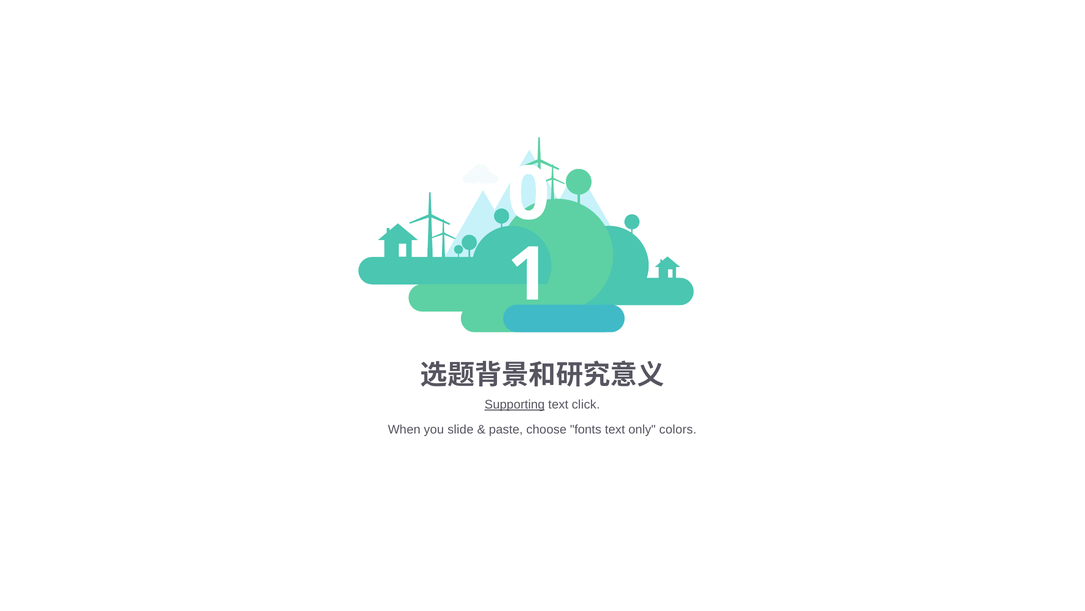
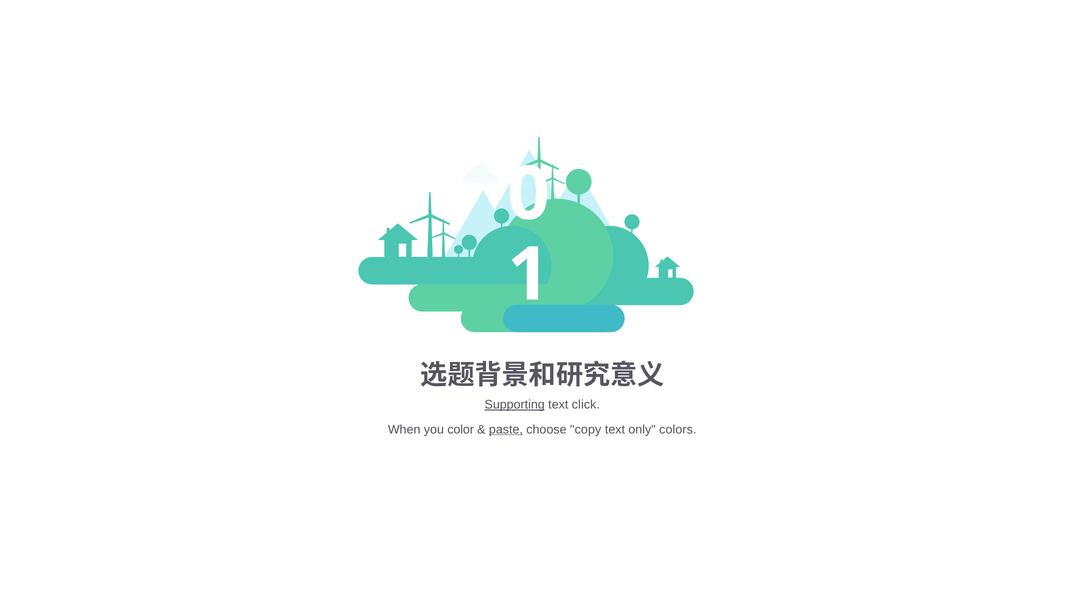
slide: slide -> color
paste underline: none -> present
fonts: fonts -> copy
